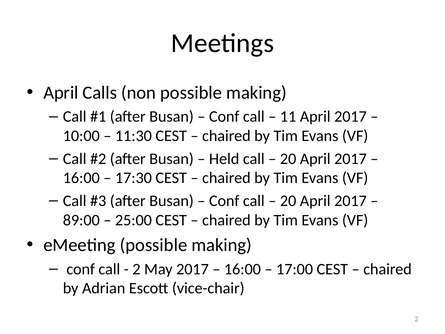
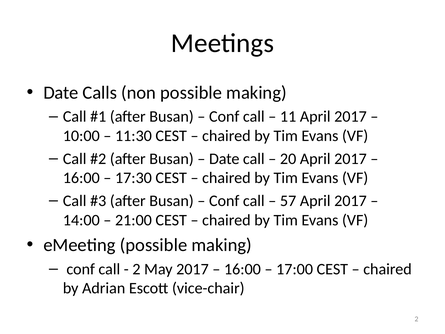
April at (61, 93): April -> Date
Held at (224, 159): Held -> Date
20 at (288, 201): 20 -> 57
89:00: 89:00 -> 14:00
25:00: 25:00 -> 21:00
